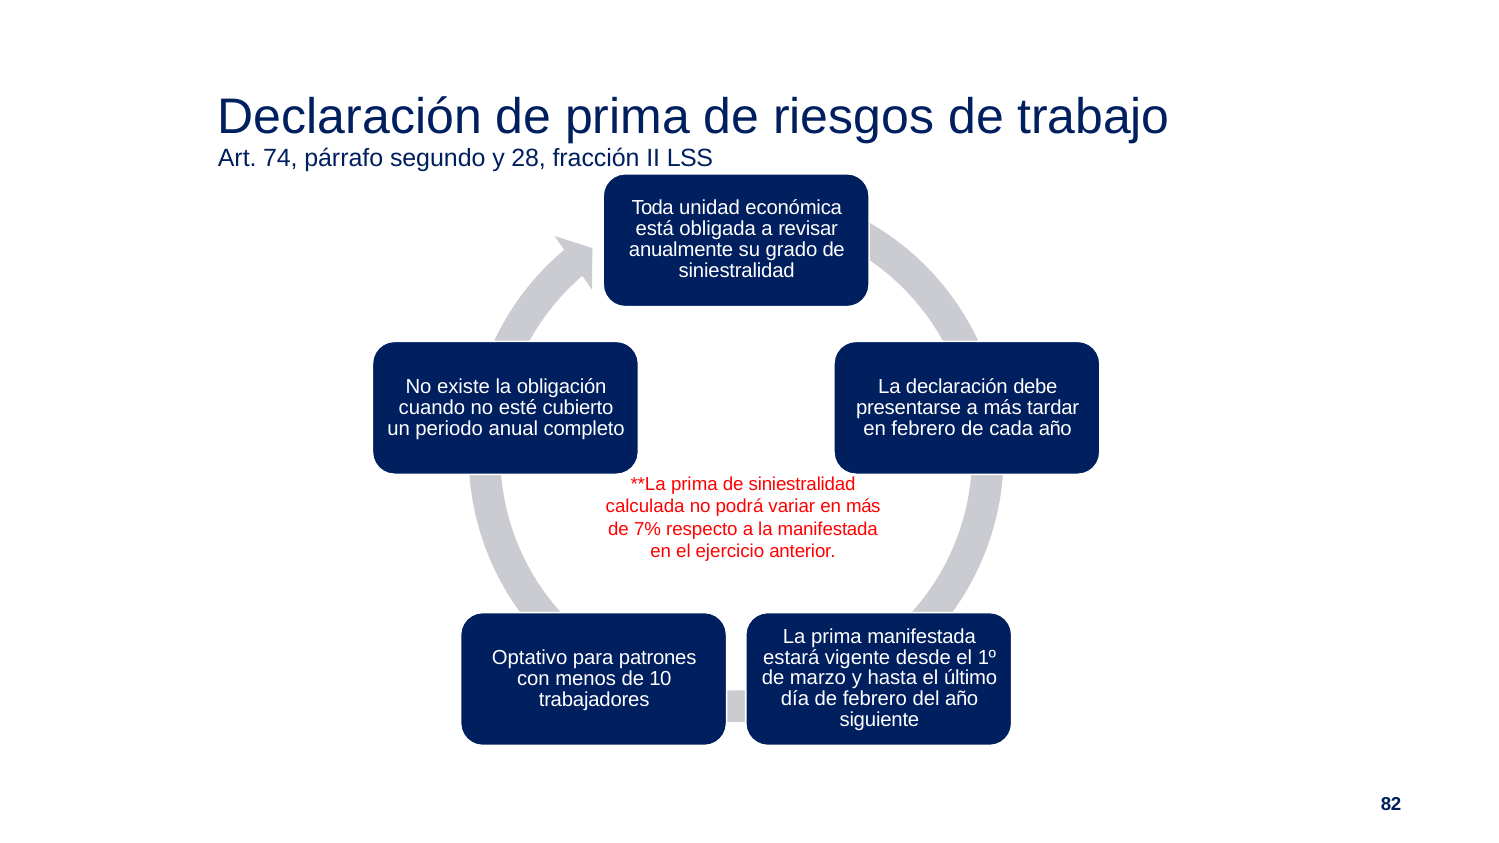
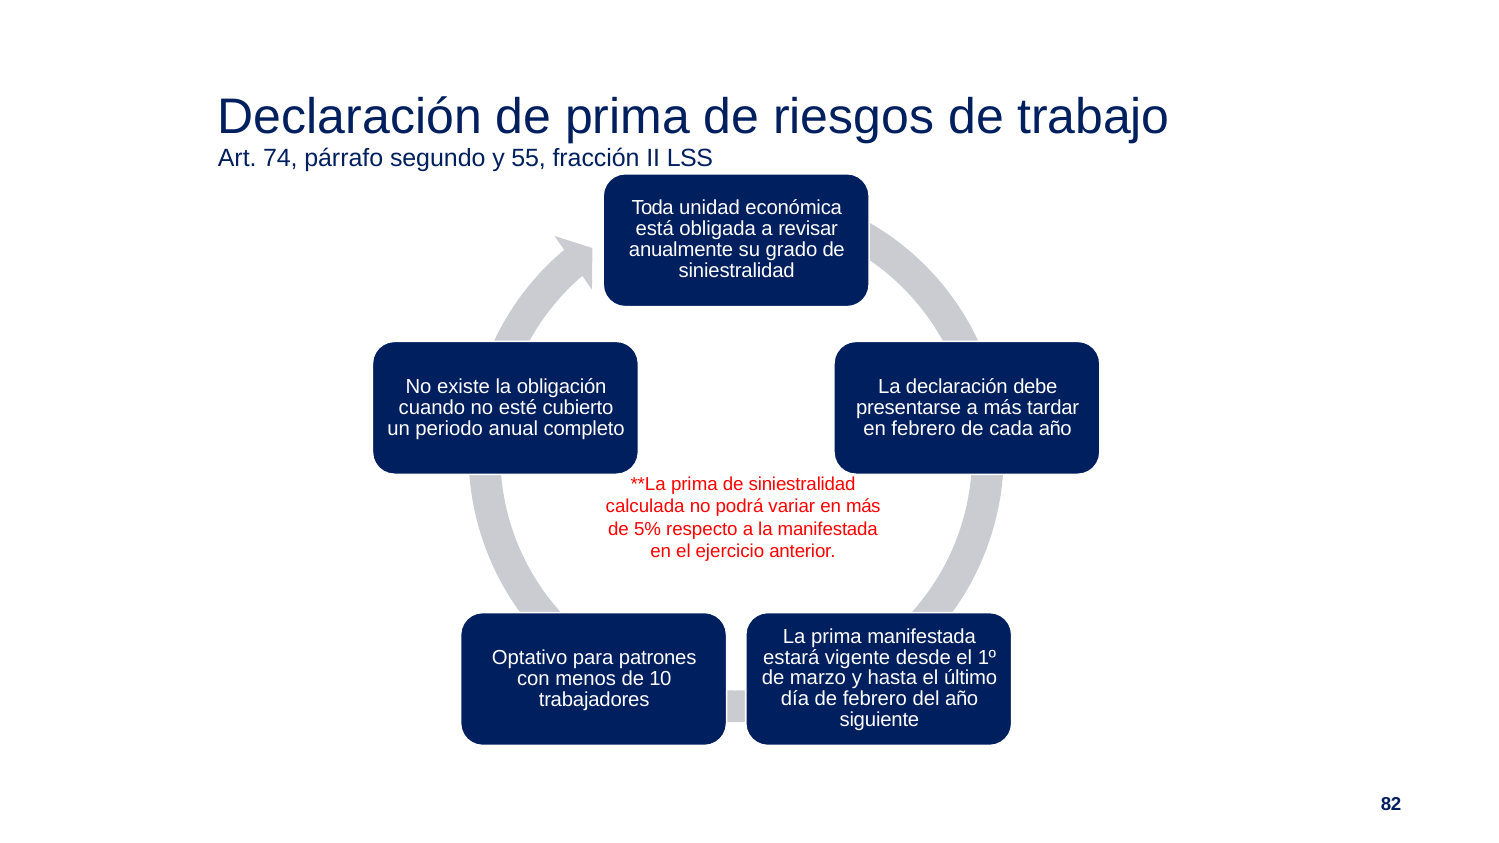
28: 28 -> 55
7%: 7% -> 5%
